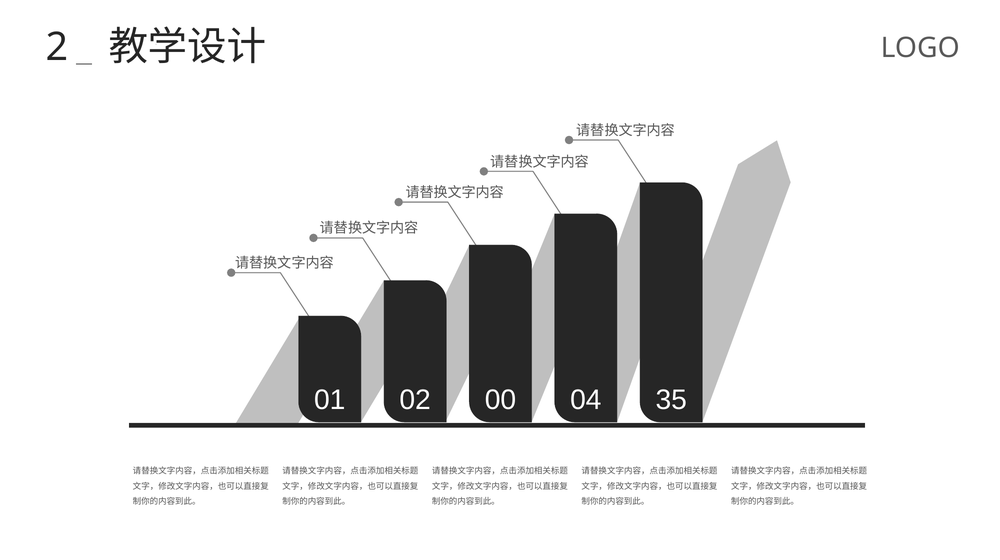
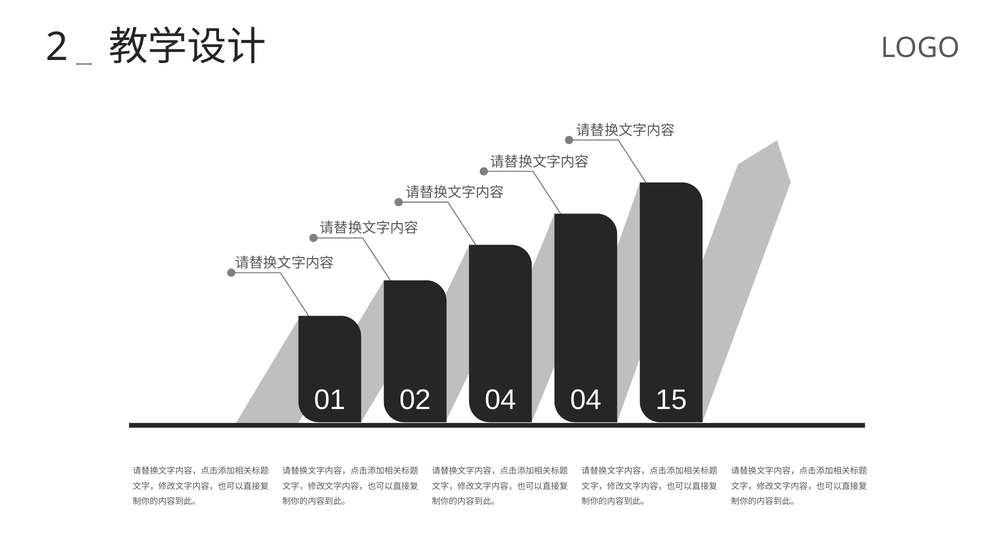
02 00: 00 -> 04
35: 35 -> 15
